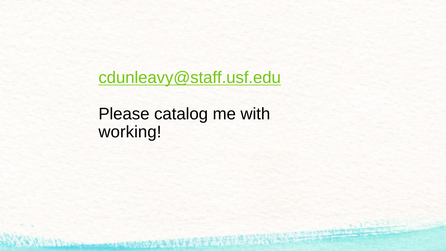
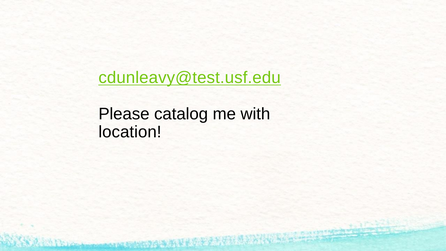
cdunleavy@staff.usf.edu: cdunleavy@staff.usf.edu -> cdunleavy@test.usf.edu
working: working -> location
